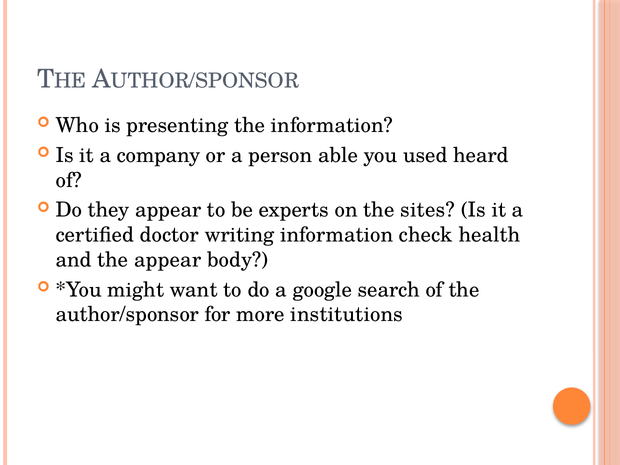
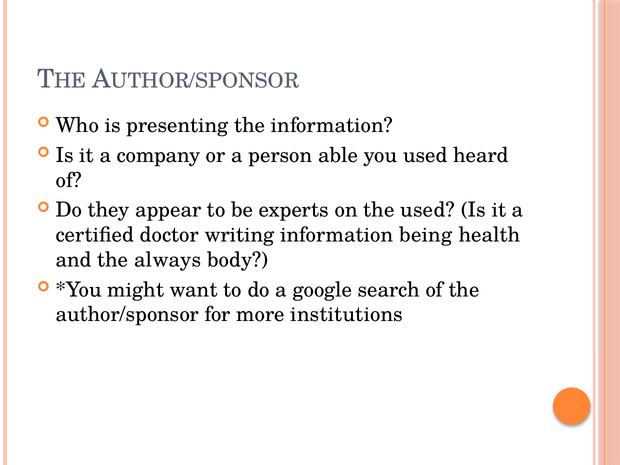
the sites: sites -> used
check: check -> being
the appear: appear -> always
